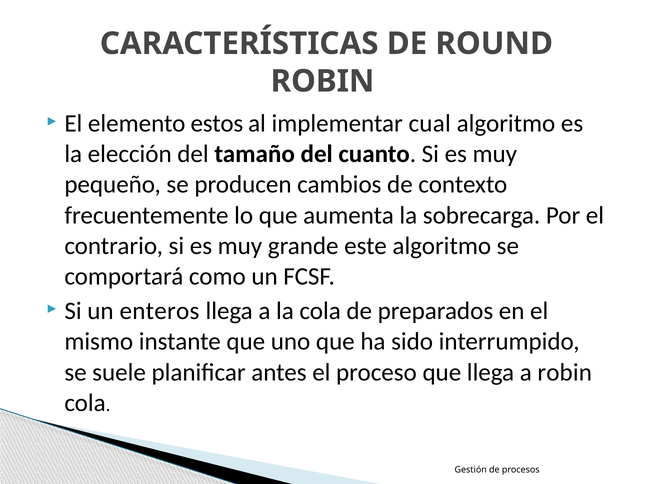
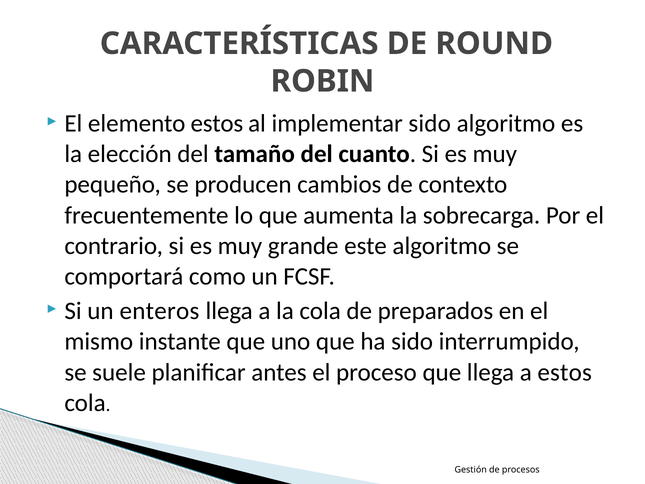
implementar cual: cual -> sido
a robin: robin -> estos
